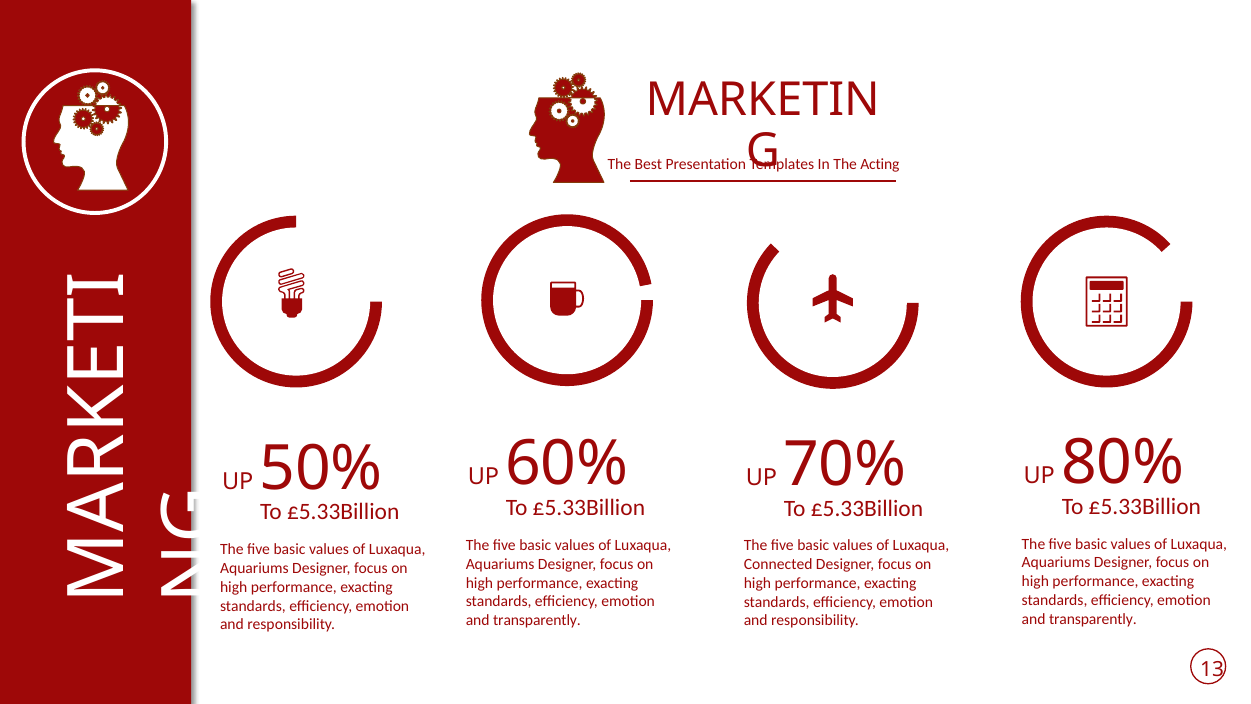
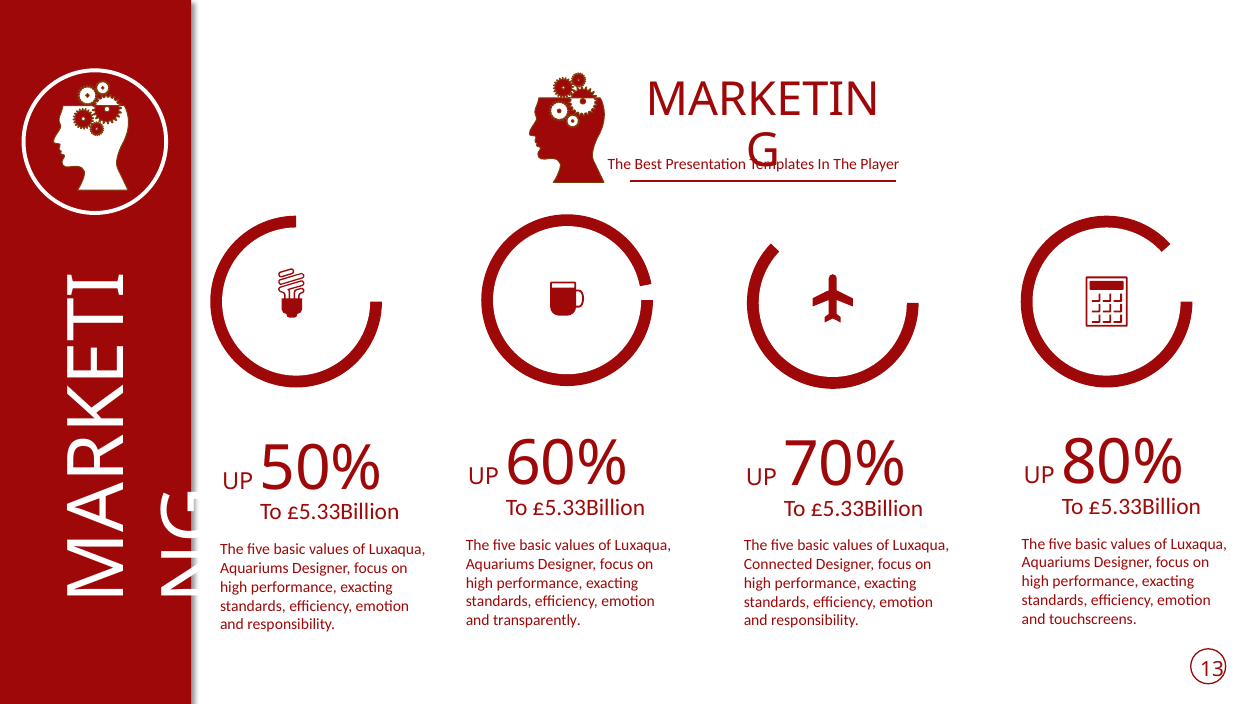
Acting: Acting -> Player
transparently at (1093, 619): transparently -> touchscreens
